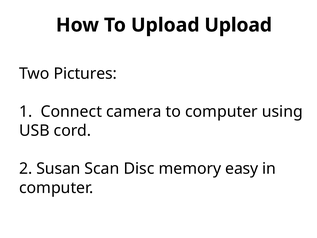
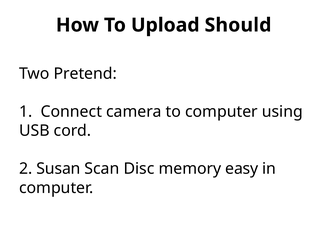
Upload Upload: Upload -> Should
Pictures: Pictures -> Pretend
